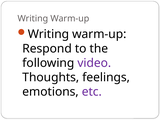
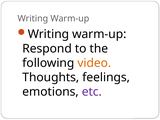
video colour: purple -> orange
